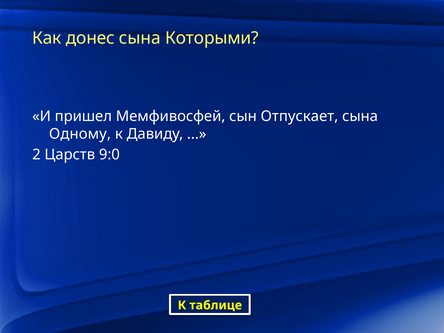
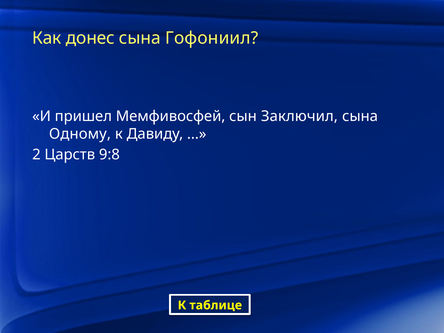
Которыми: Которыми -> Гофониил
Отпускает: Отпускает -> Заключил
9:0: 9:0 -> 9:8
